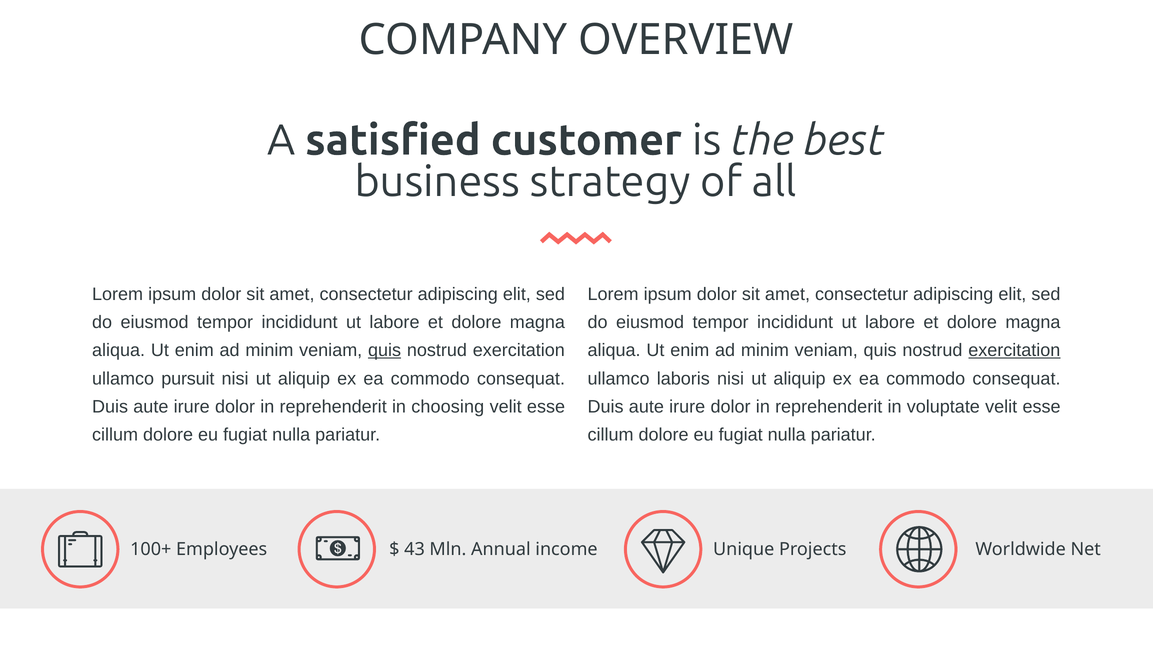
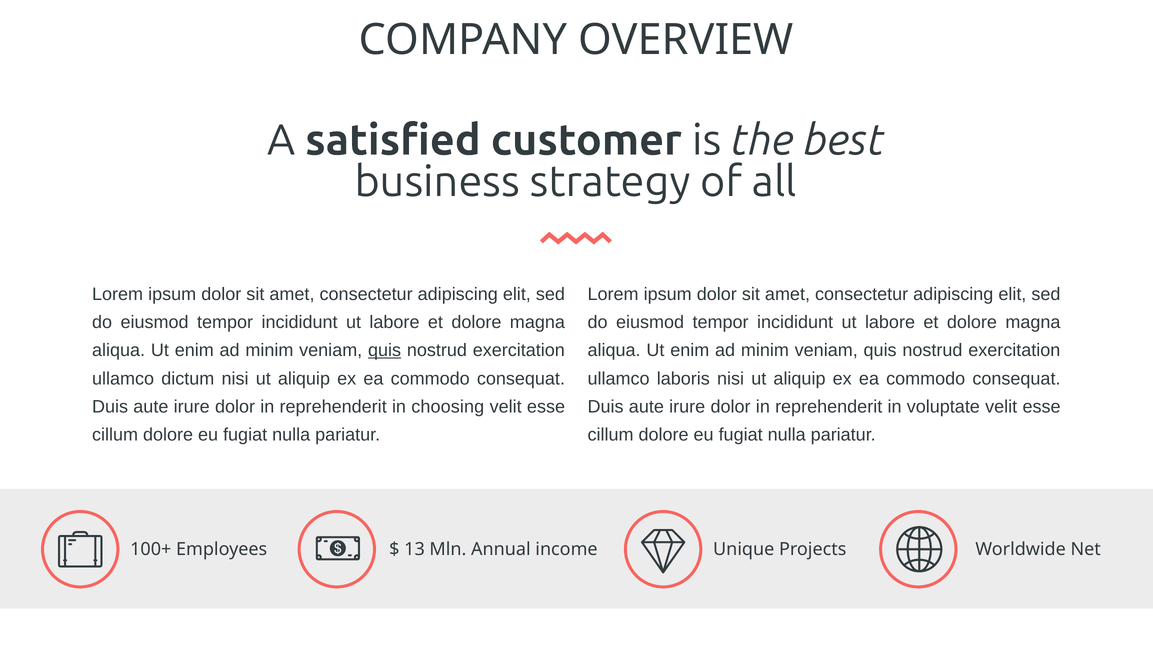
exercitation at (1014, 350) underline: present -> none
pursuit: pursuit -> dictum
43: 43 -> 13
